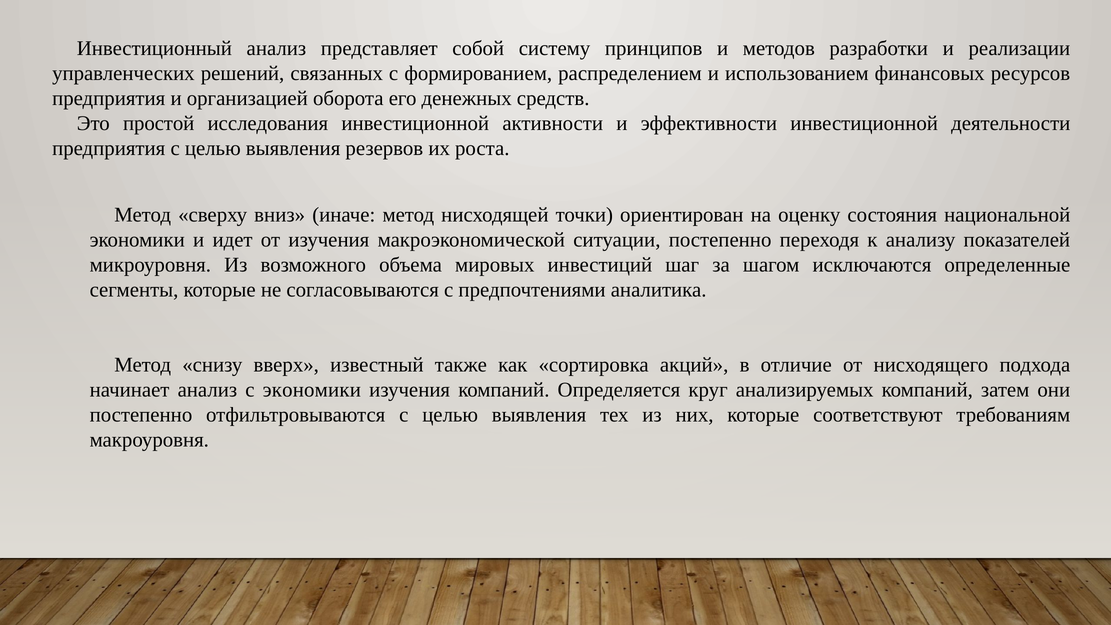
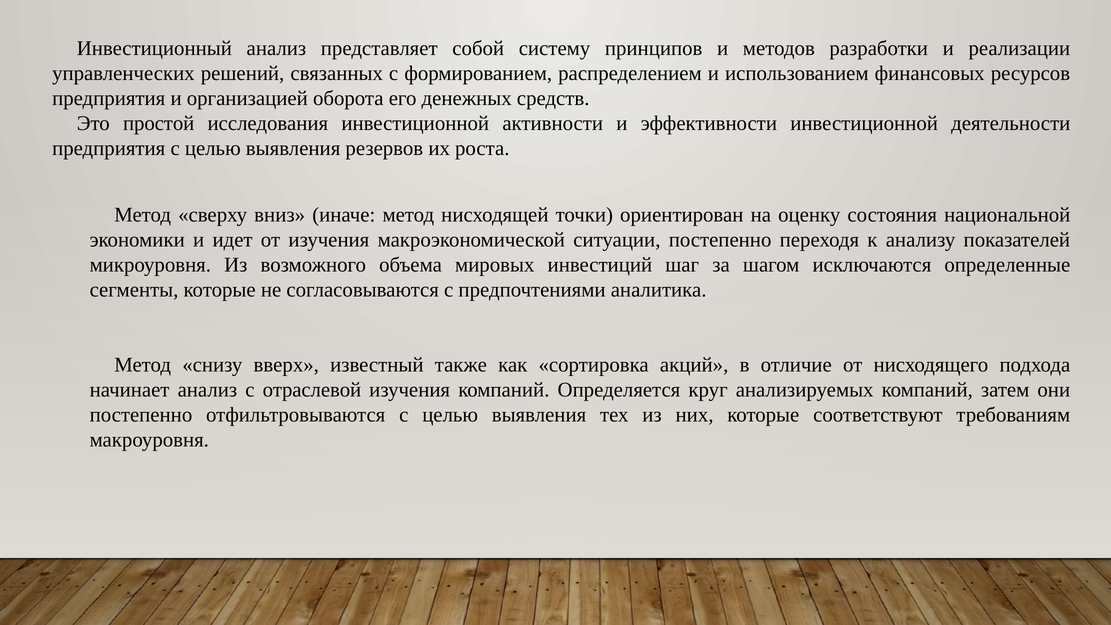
с экономики: экономики -> отраслевой
